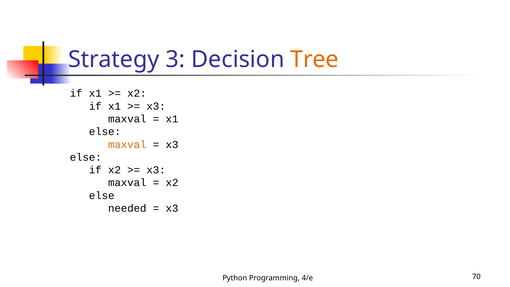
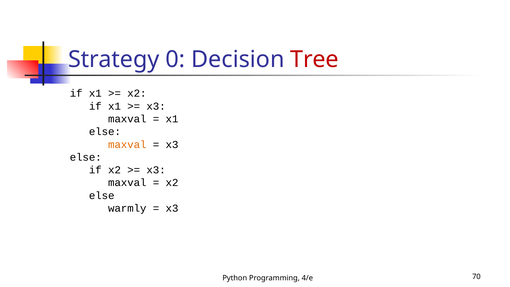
3: 3 -> 0
Tree colour: orange -> red
needed: needed -> warmly
